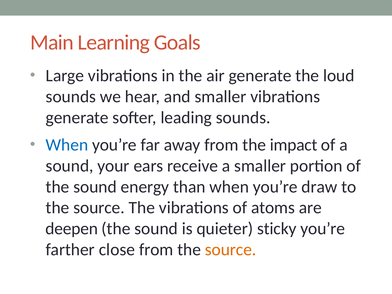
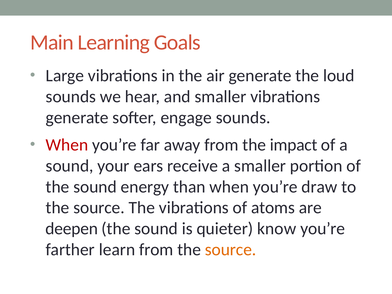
leading: leading -> engage
When at (67, 145) colour: blue -> red
sticky: sticky -> know
close: close -> learn
